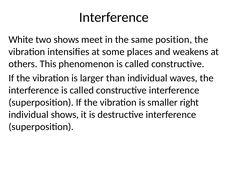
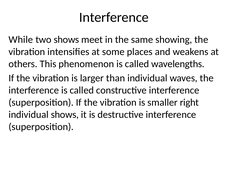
White: White -> While
position: position -> showing
phenomenon is called constructive: constructive -> wavelengths
